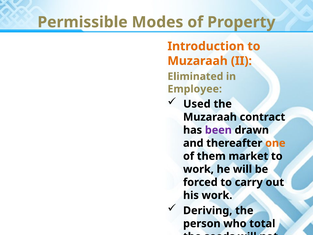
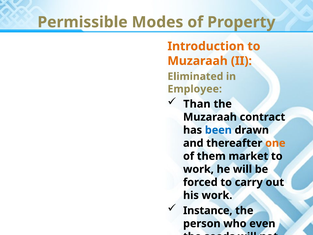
Used: Used -> Than
been colour: purple -> blue
Deriving: Deriving -> Instance
total: total -> even
